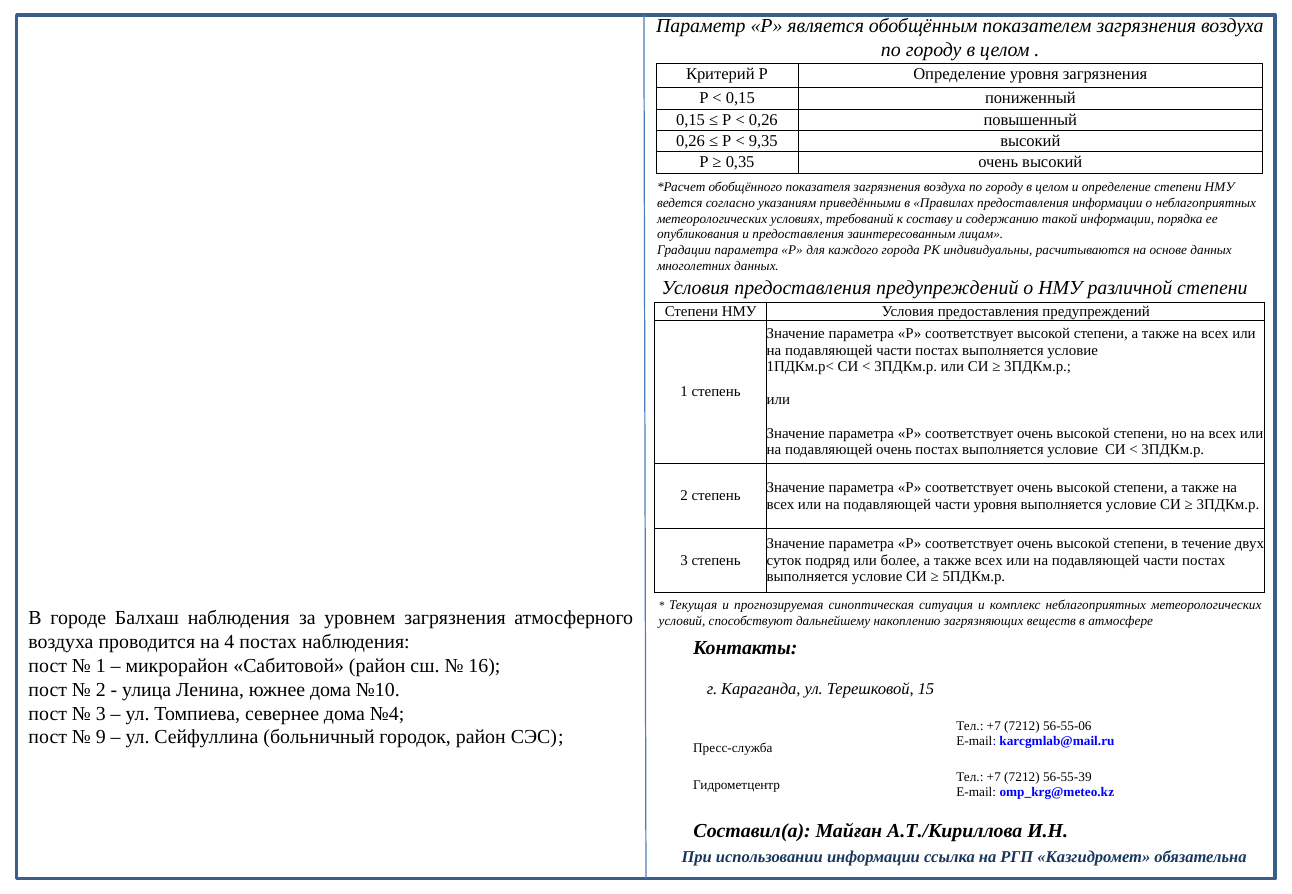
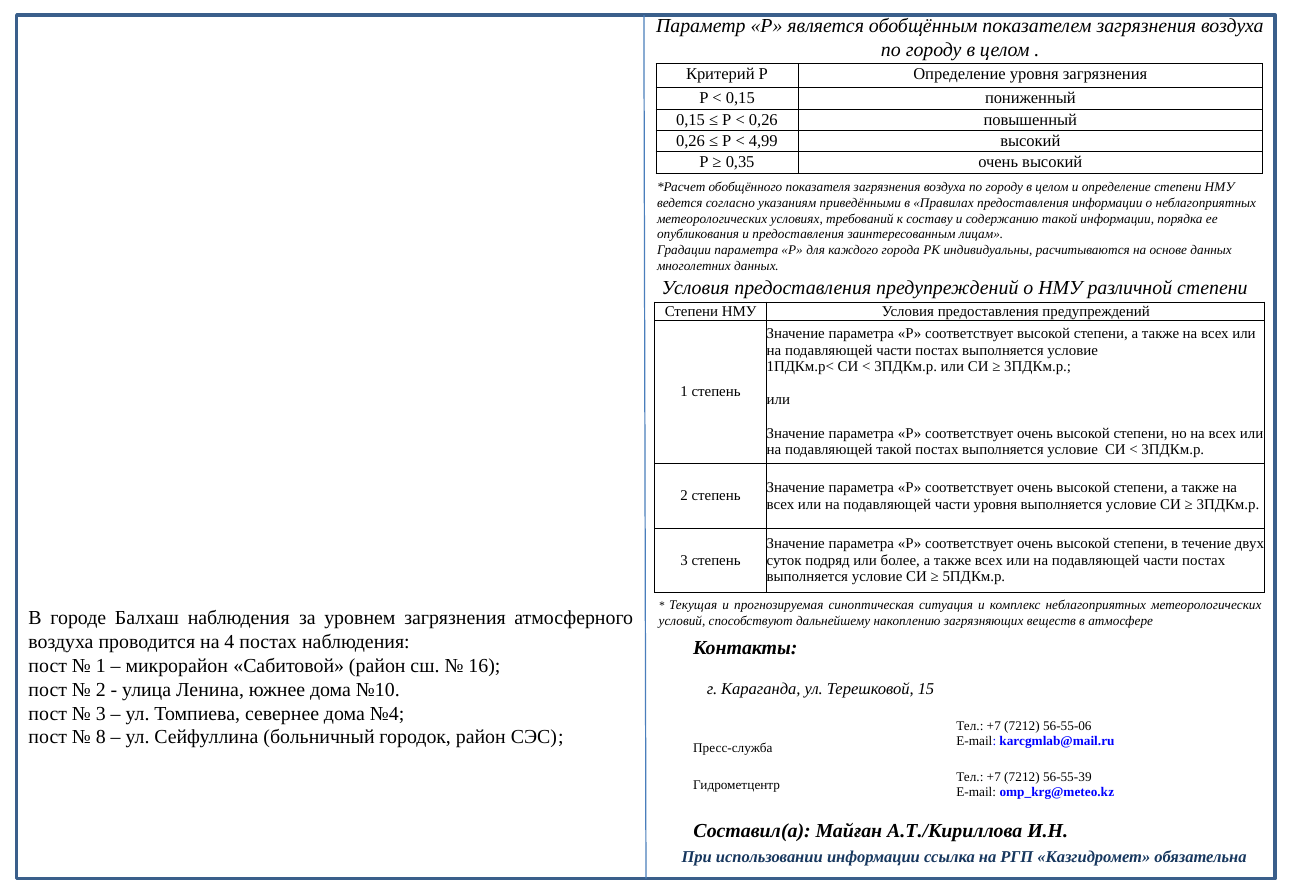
9,35: 9,35 -> 4,99
подавляющей очень: очень -> такой
9: 9 -> 8
